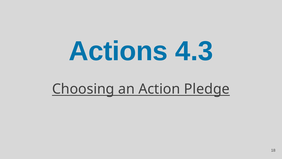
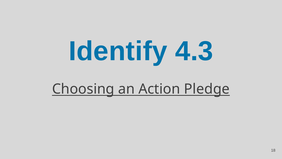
Actions: Actions -> Identify
